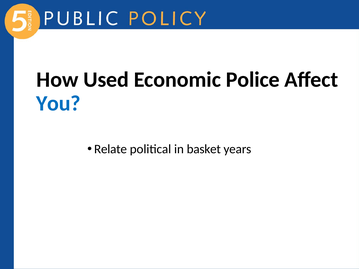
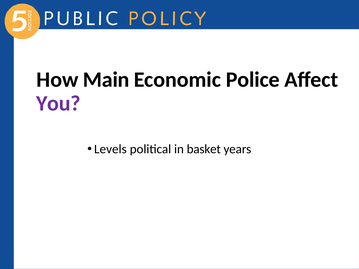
Used: Used -> Main
You colour: blue -> purple
Relate: Relate -> Levels
